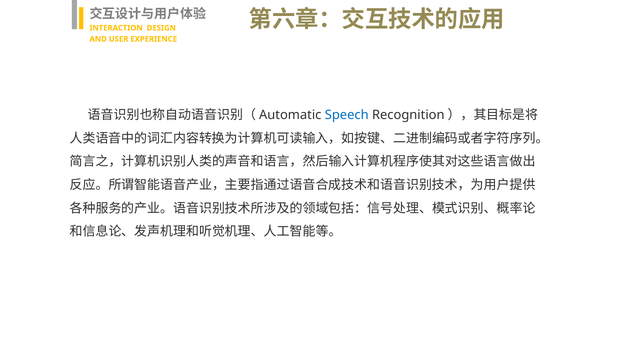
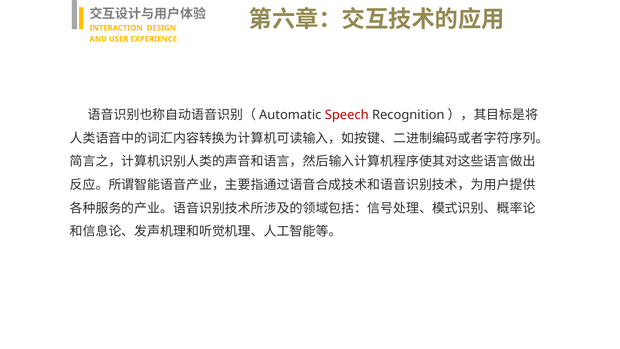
Speech colour: blue -> red
